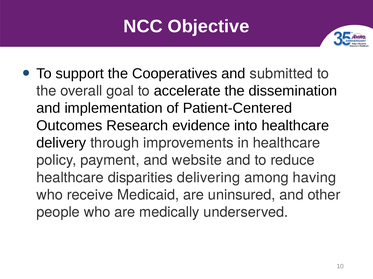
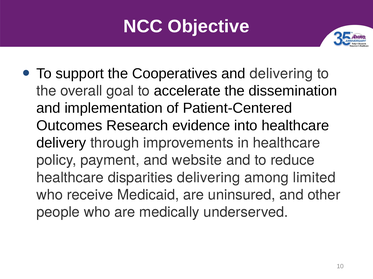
and submitted: submitted -> delivering
having: having -> limited
